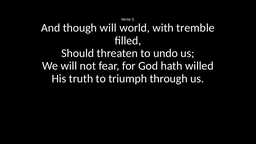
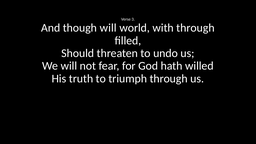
with tremble: tremble -> through
